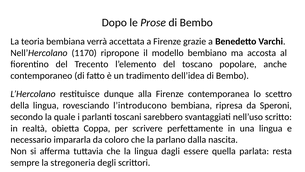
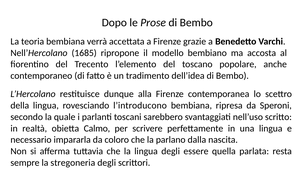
1170: 1170 -> 1685
Coppa: Coppa -> Calmo
lingua dagli: dagli -> degli
